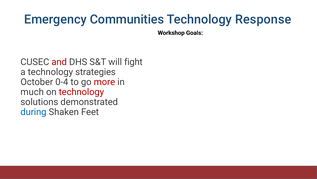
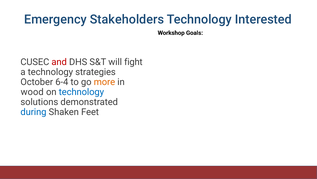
Communities: Communities -> Stakeholders
Response: Response -> Interested
0-4: 0-4 -> 6-4
more colour: red -> orange
much: much -> wood
technology at (81, 92) colour: red -> blue
